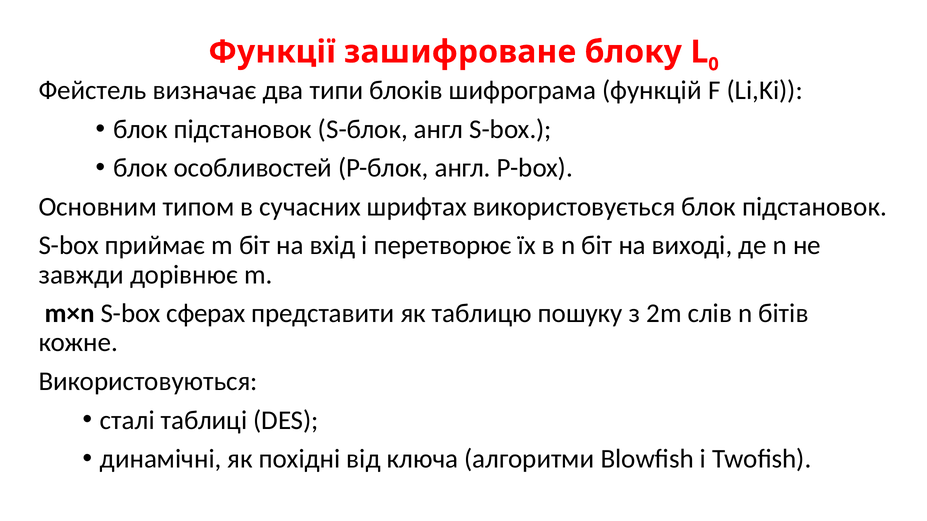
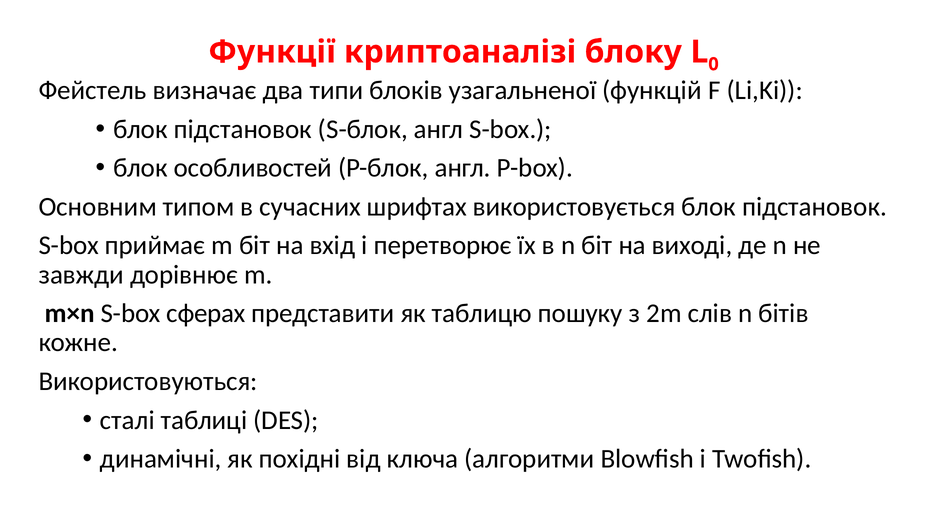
зашифроване: зашифроване -> криптоаналізі
шифрограма: шифрограма -> узагальненої
